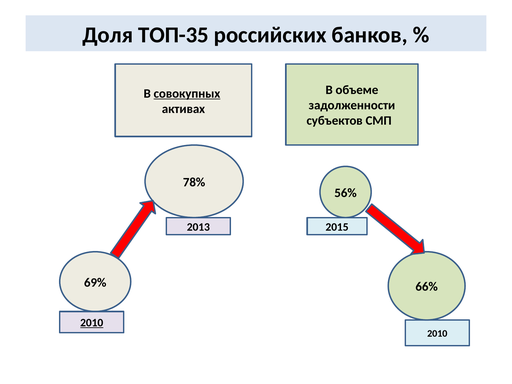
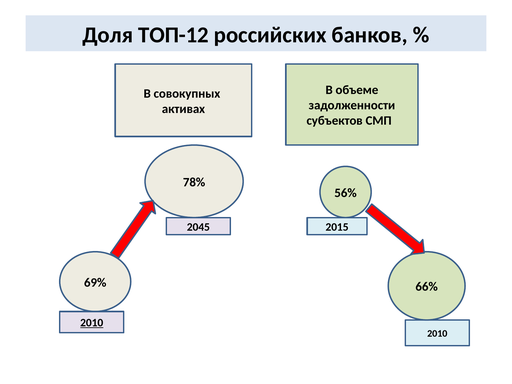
ТОП-35: ТОП-35 -> ТОП-12
совокупных underline: present -> none
2013: 2013 -> 2045
